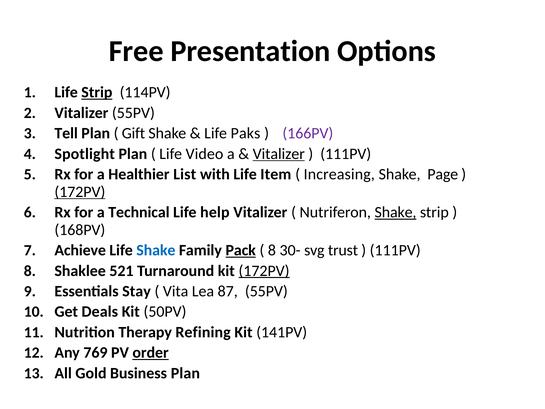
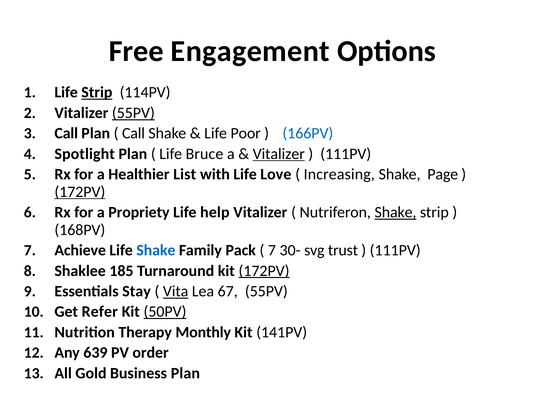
Presentation: Presentation -> Engagement
55PV at (133, 113) underline: none -> present
Tell at (66, 133): Tell -> Call
Gift at (133, 133): Gift -> Call
Paks: Paks -> Poor
166PV colour: purple -> blue
Video: Video -> Bruce
Item: Item -> Love
Technical: Technical -> Propriety
Pack underline: present -> none
8 at (272, 250): 8 -> 7
521: 521 -> 185
Vita underline: none -> present
87: 87 -> 67
Deals: Deals -> Refer
50PV underline: none -> present
Refining: Refining -> Monthly
769: 769 -> 639
order underline: present -> none
